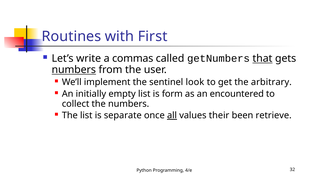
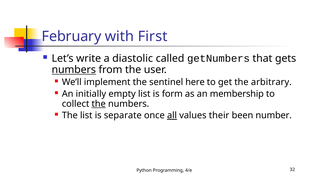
Routines: Routines -> February
commas: commas -> diastolic
that underline: present -> none
look: look -> here
encountered: encountered -> membership
the at (99, 104) underline: none -> present
retrieve: retrieve -> number
